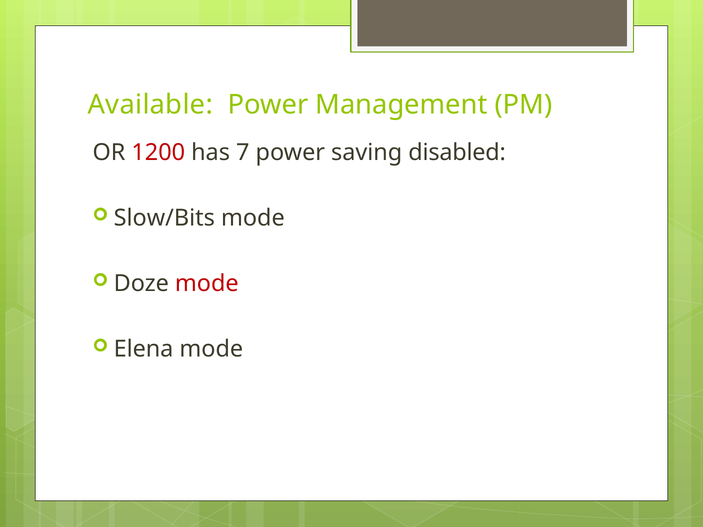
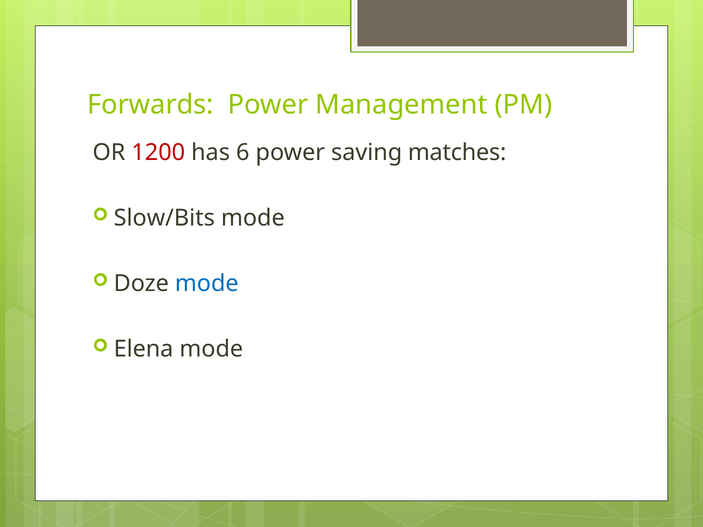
Available: Available -> Forwards
7: 7 -> 6
disabled: disabled -> matches
mode at (207, 284) colour: red -> blue
